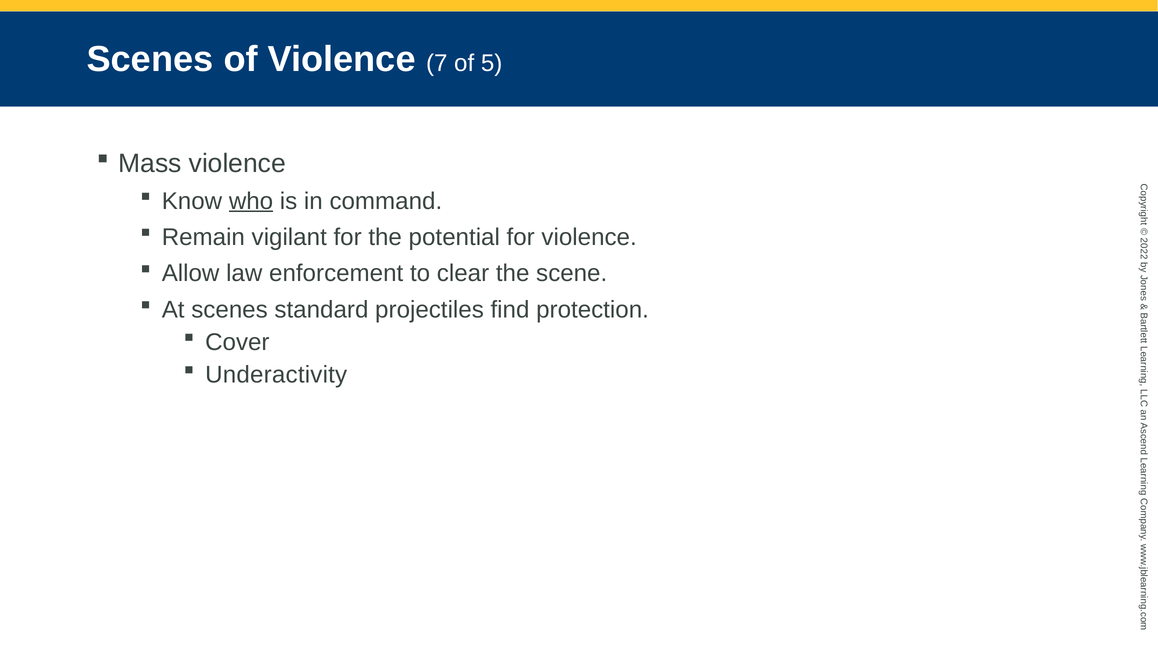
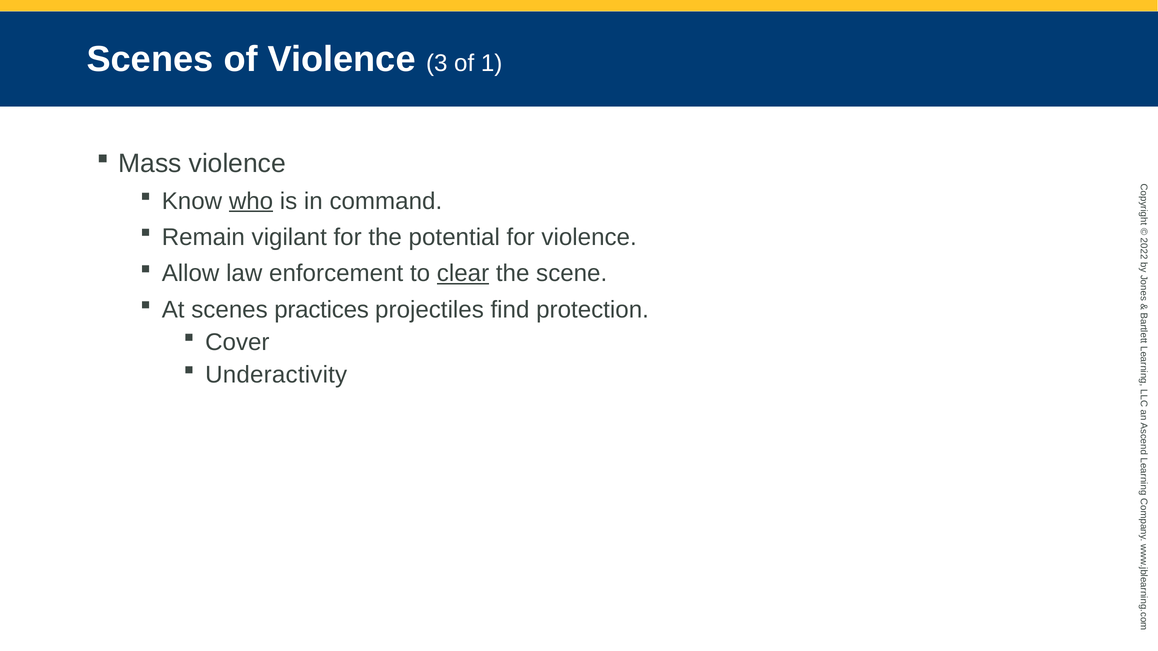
7: 7 -> 3
5: 5 -> 1
clear underline: none -> present
standard: standard -> practices
